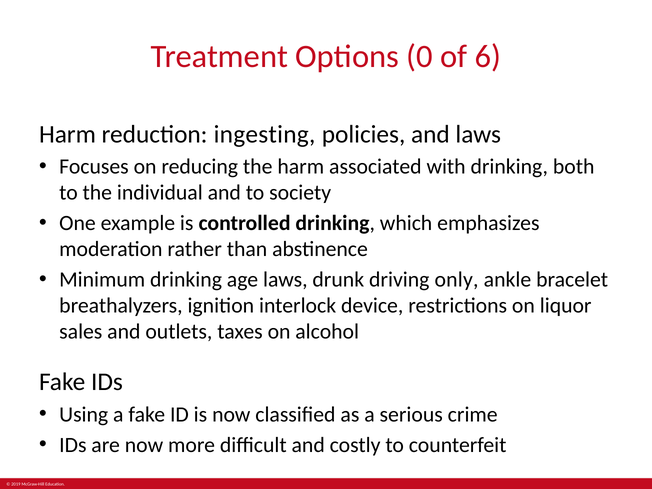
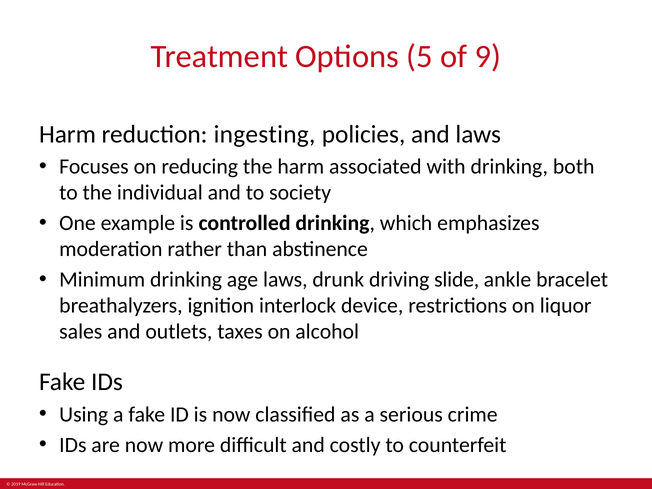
0: 0 -> 5
6: 6 -> 9
only: only -> slide
